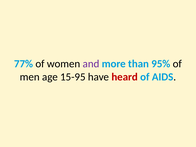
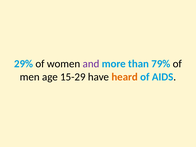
77%: 77% -> 29%
95%: 95% -> 79%
15-95: 15-95 -> 15-29
heard colour: red -> orange
